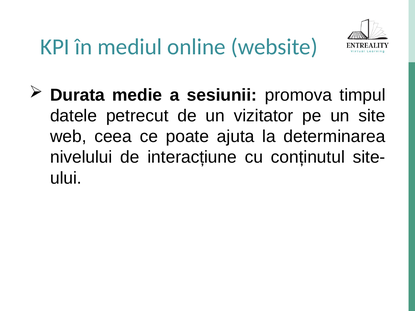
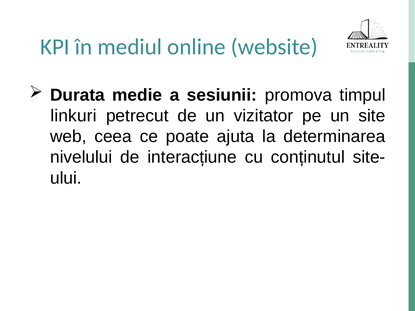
datele: datele -> linkuri
